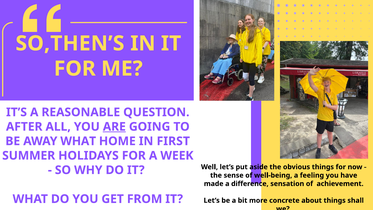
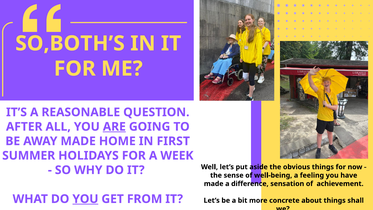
SO,THEN’S: SO,THEN’S -> SO,BOTH’S
AWAY WHAT: WHAT -> MADE
YOU at (85, 199) underline: none -> present
